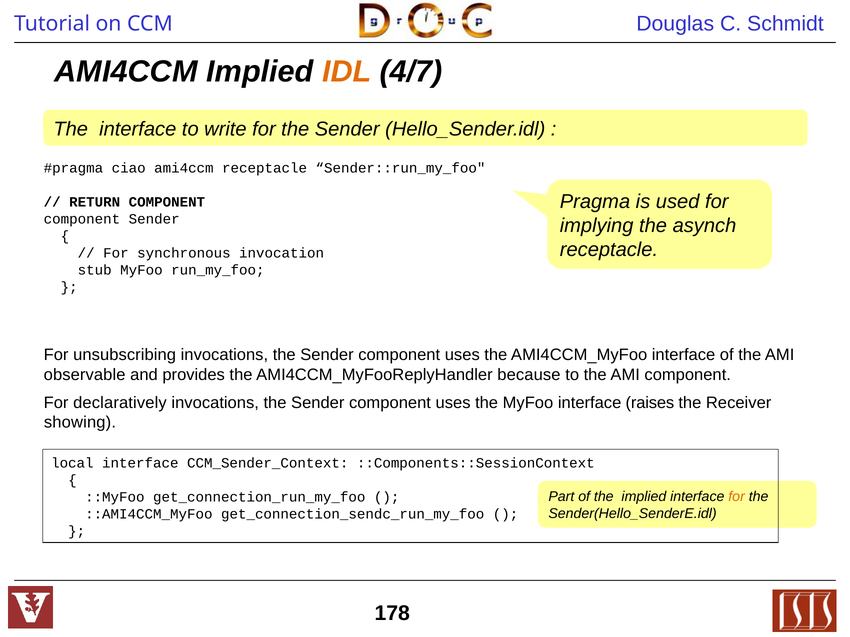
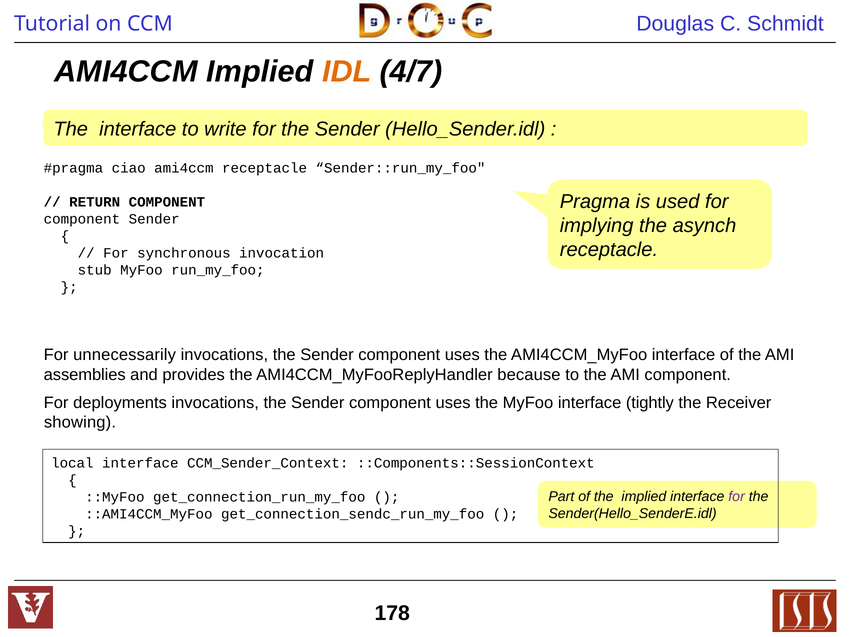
unsubscribing: unsubscribing -> unnecessarily
observable: observable -> assemblies
declaratively: declaratively -> deployments
raises: raises -> tightly
for at (737, 497) colour: orange -> purple
